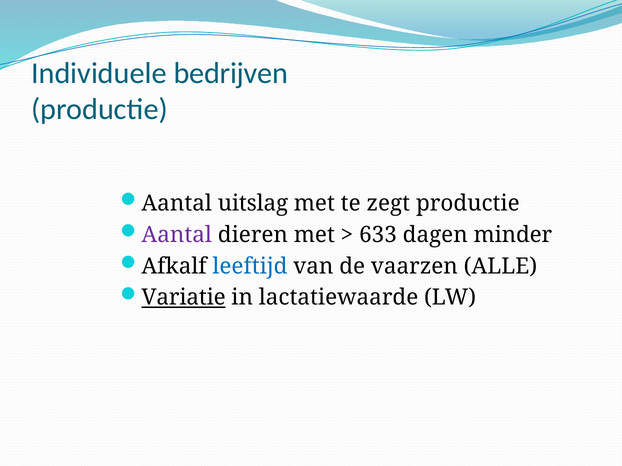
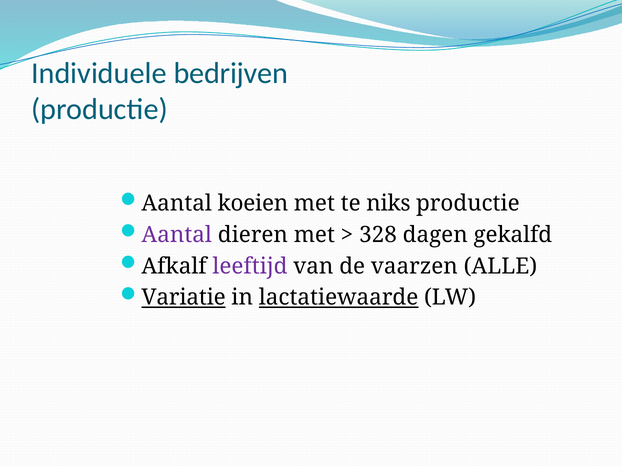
uitslag: uitslag -> koeien
zegt: zegt -> niks
633: 633 -> 328
minder: minder -> gekalfd
leeftijd colour: blue -> purple
lactatiewaarde underline: none -> present
